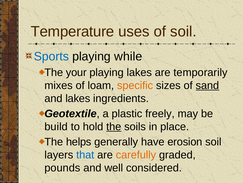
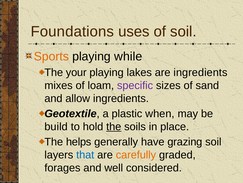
Temperature: Temperature -> Foundations
Sports colour: blue -> orange
are temporarily: temporarily -> ingredients
specific colour: orange -> purple
sand underline: present -> none
and lakes: lakes -> allow
freely: freely -> when
erosion: erosion -> grazing
pounds: pounds -> forages
